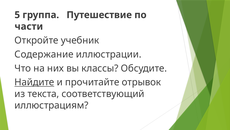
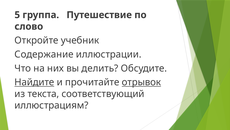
части: части -> слово
классы: классы -> делить
отрывок underline: none -> present
